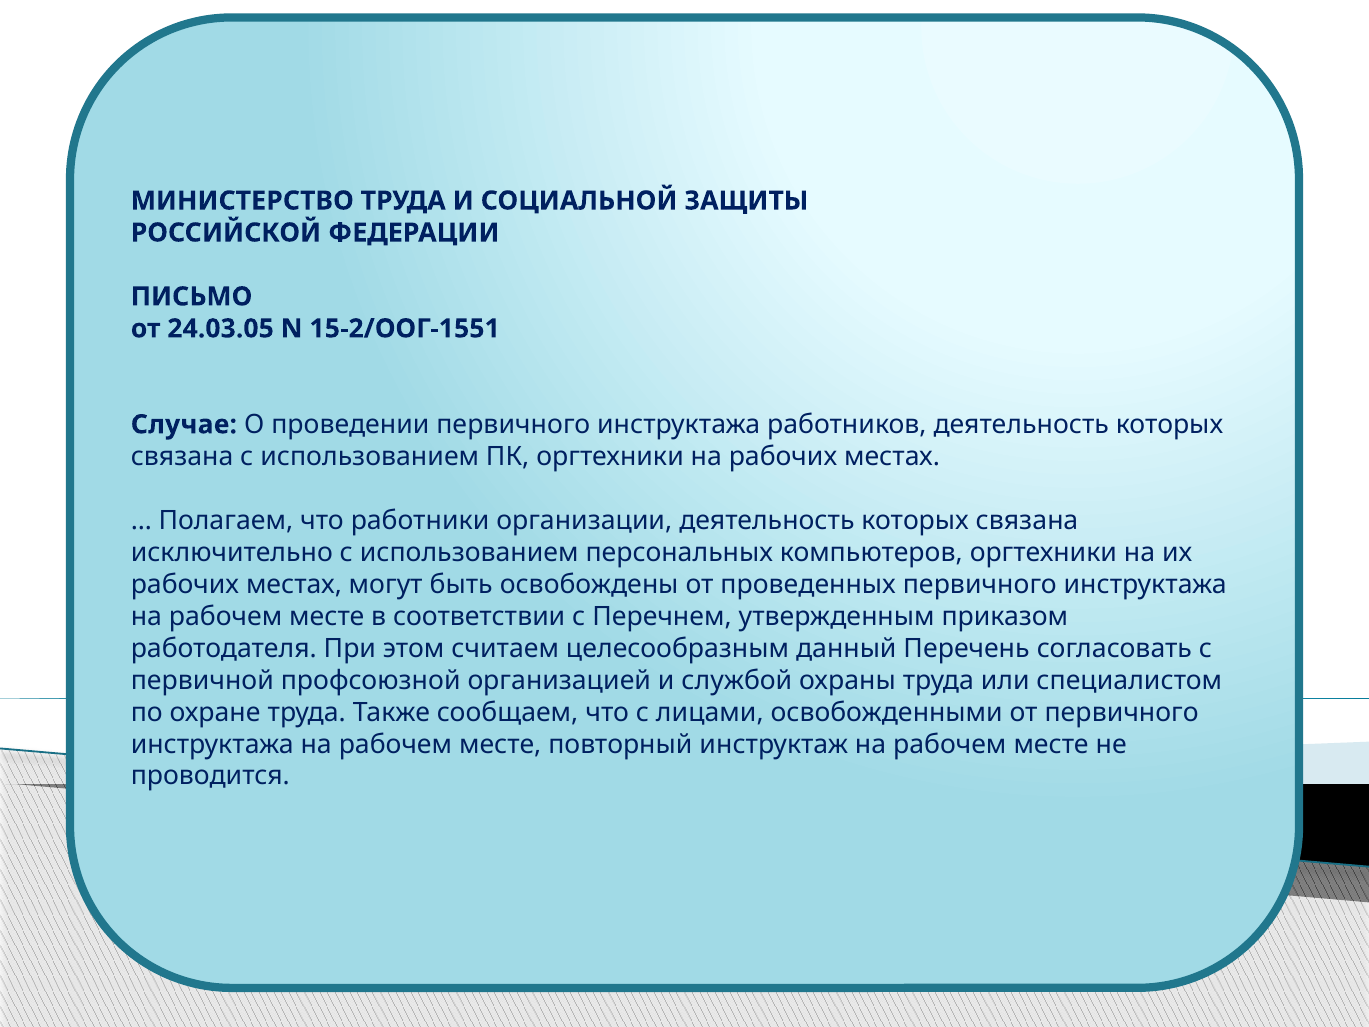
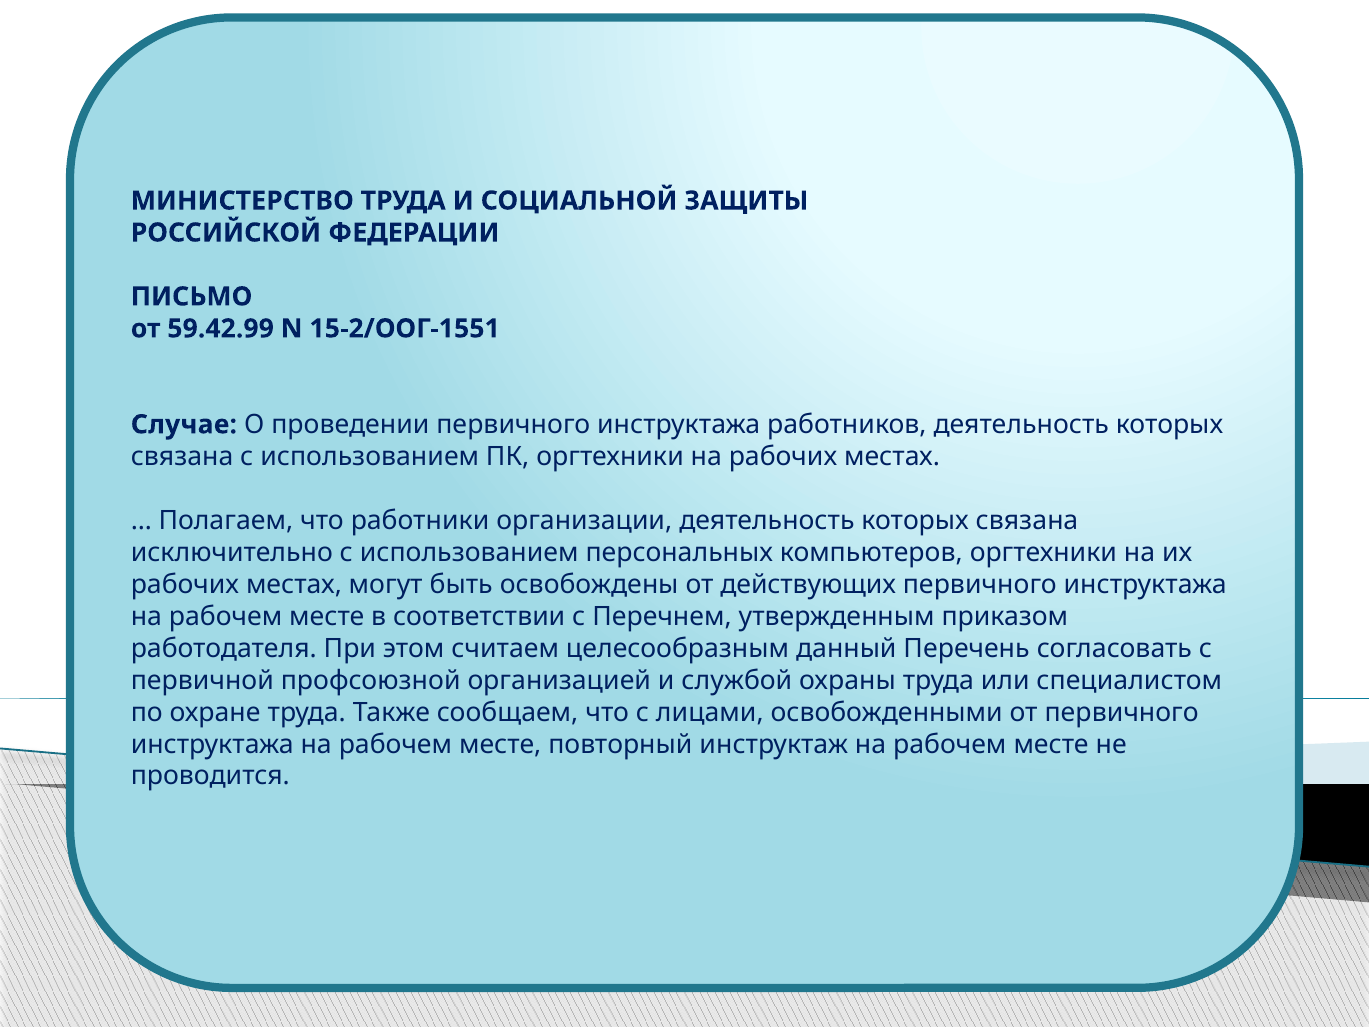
24.03.05: 24.03.05 -> 59.42.99
проведенных: проведенных -> действующих
